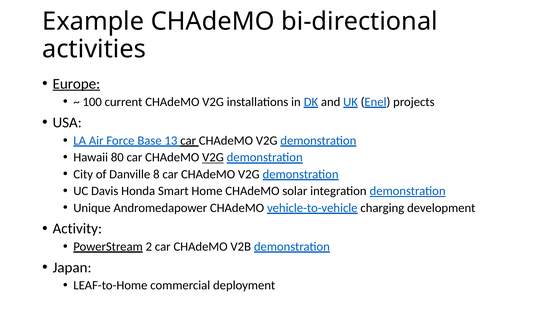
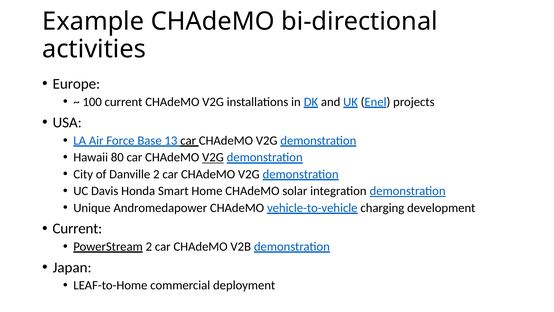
Europe underline: present -> none
Danville 8: 8 -> 2
Activity at (77, 228): Activity -> Current
